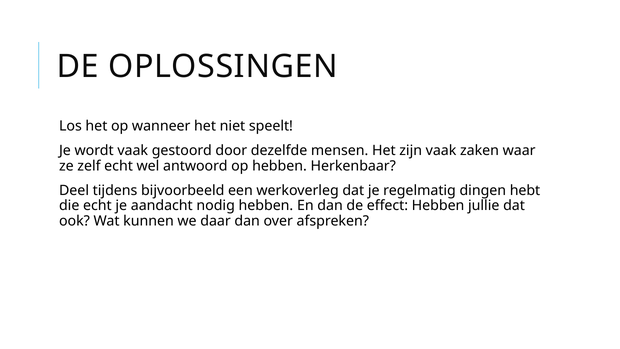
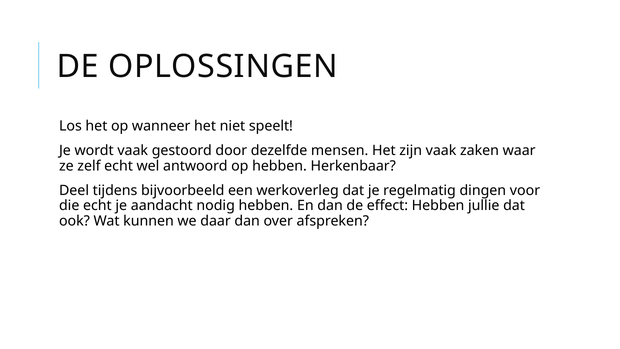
hebt: hebt -> voor
